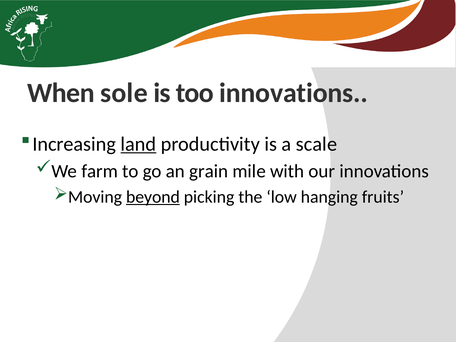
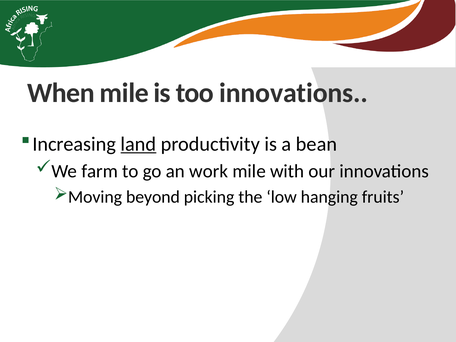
When sole: sole -> mile
scale: scale -> bean
grain: grain -> work
beyond underline: present -> none
